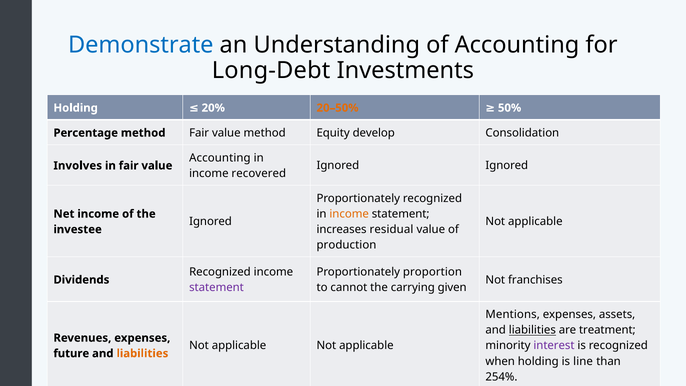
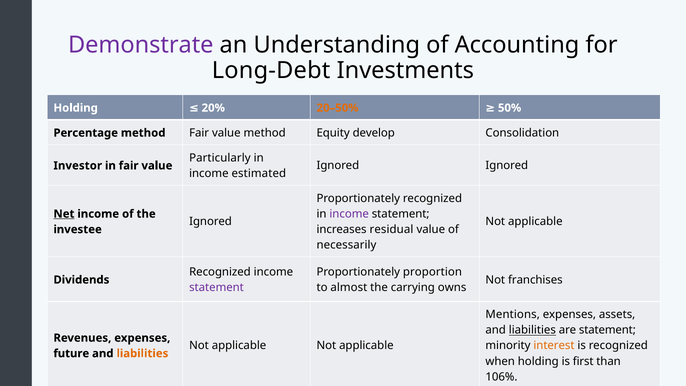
Demonstrate colour: blue -> purple
Accounting at (220, 158): Accounting -> Particularly
Involves: Involves -> Investor
recovered: recovered -> estimated
income at (349, 214) colour: orange -> purple
Net underline: none -> present
production: production -> necessarily
cannot: cannot -> almost
given: given -> owns
are treatment: treatment -> statement
interest colour: purple -> orange
line: line -> first
254%: 254% -> 106%
